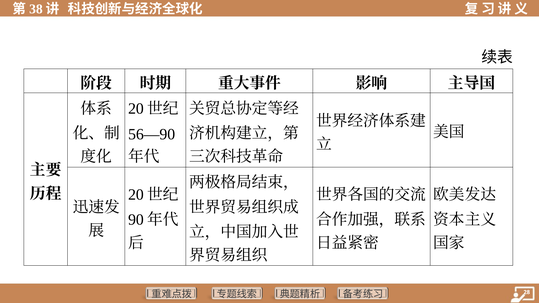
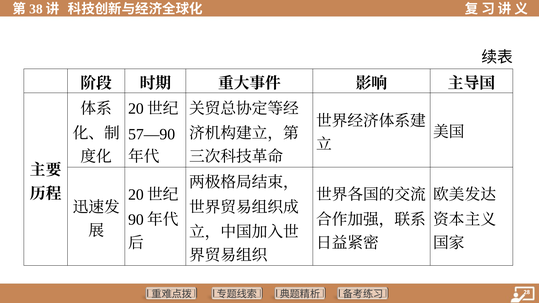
56—90: 56—90 -> 57—90
